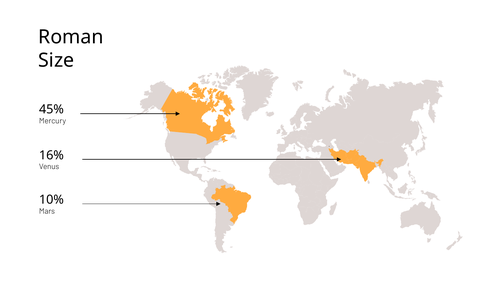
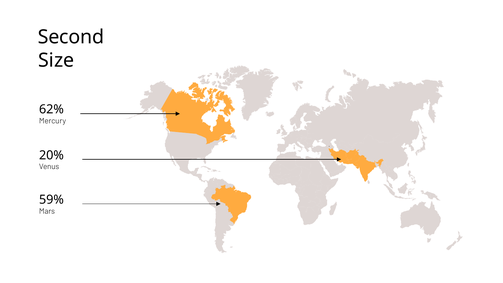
Roman: Roman -> Second
45%: 45% -> 62%
16%: 16% -> 20%
10%: 10% -> 59%
